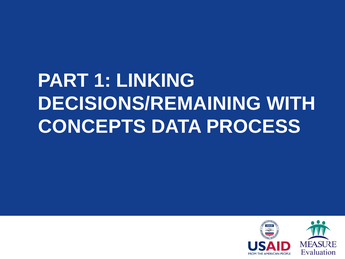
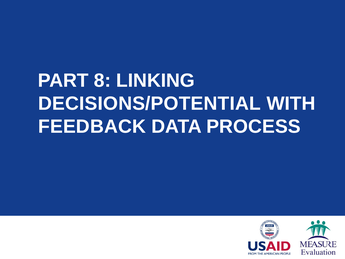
1: 1 -> 8
DECISIONS/REMAINING: DECISIONS/REMAINING -> DECISIONS/POTENTIAL
CONCEPTS: CONCEPTS -> FEEDBACK
